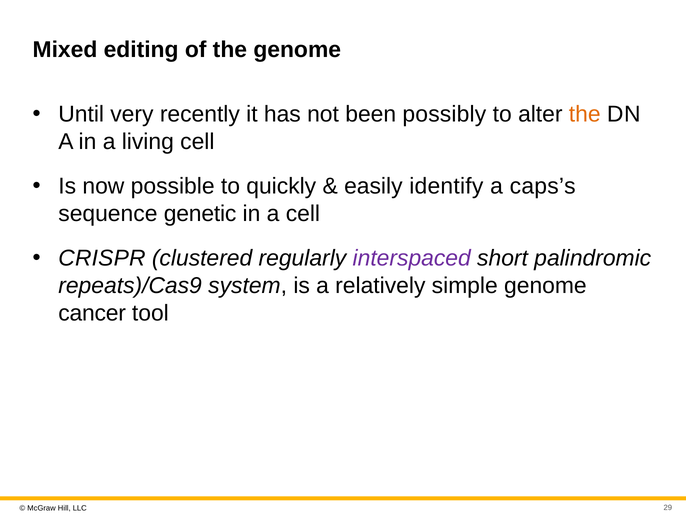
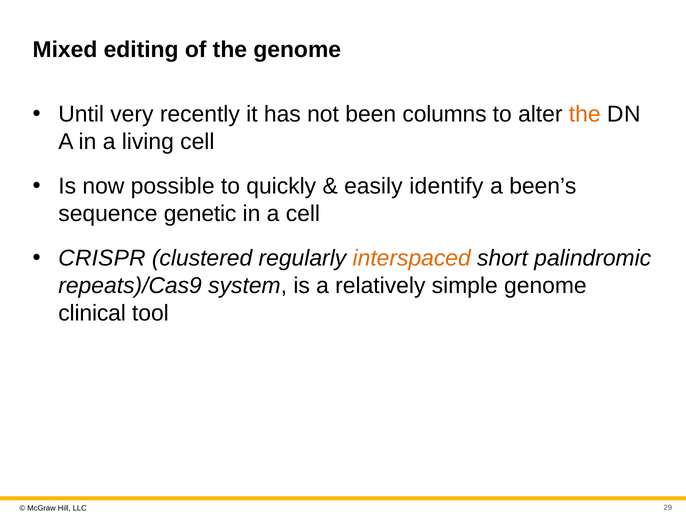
possibly: possibly -> columns
caps’s: caps’s -> been’s
interspaced colour: purple -> orange
cancer: cancer -> clinical
